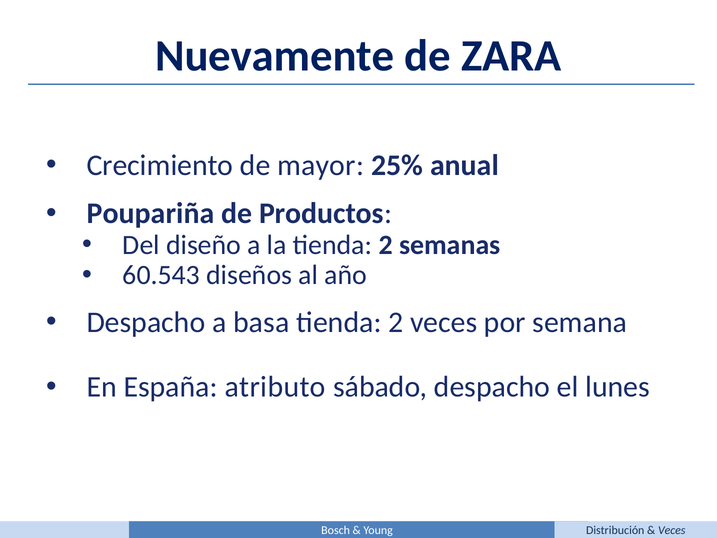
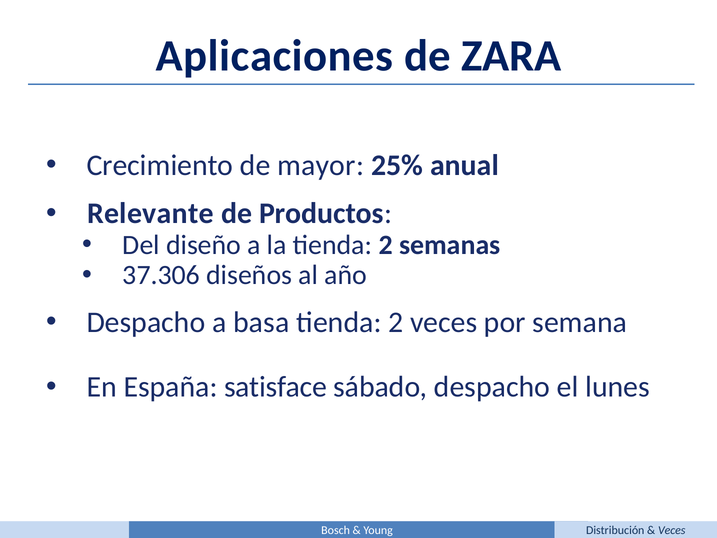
Nuevamente: Nuevamente -> Aplicaciones
Poupariña: Poupariña -> Relevante
60.543: 60.543 -> 37.306
atributo: atributo -> satisface
